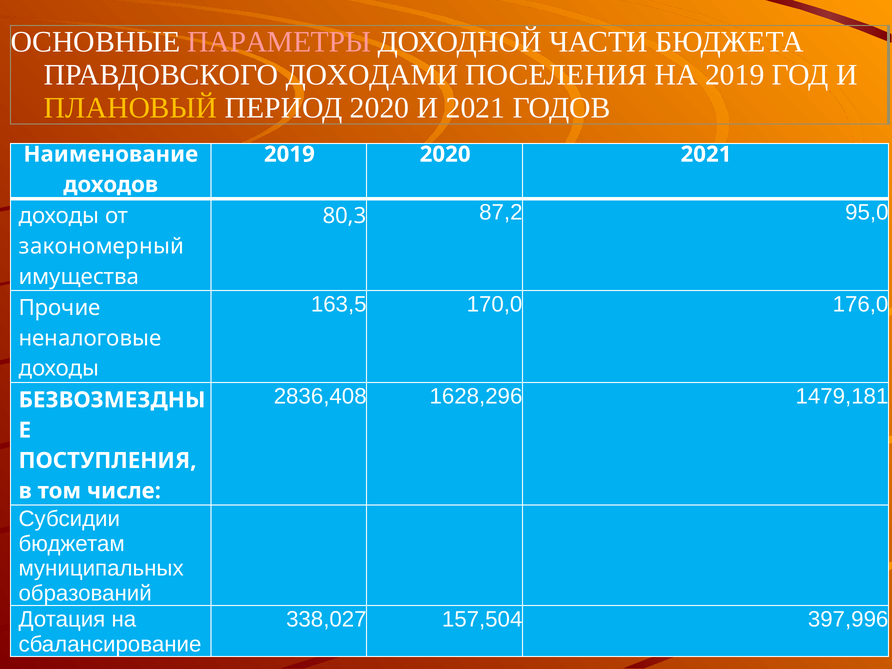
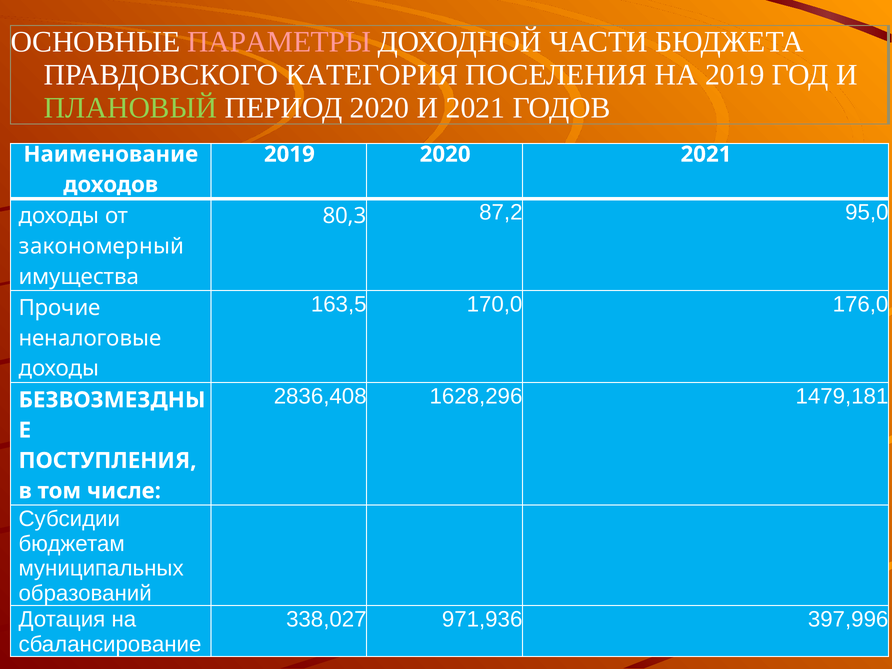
ДОХОДАМИ: ДОХОДАМИ -> КАТЕГОРИЯ
ПЛАНОВЫЙ colour: yellow -> light green
157,504: 157,504 -> 971,936
